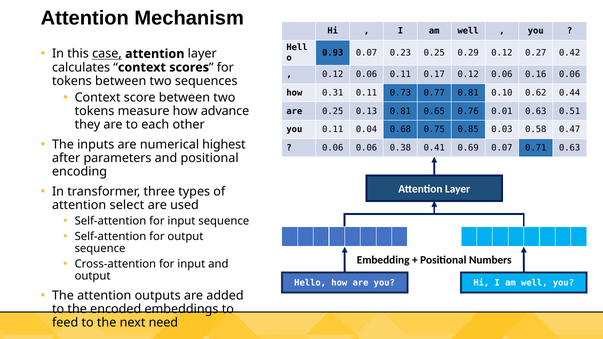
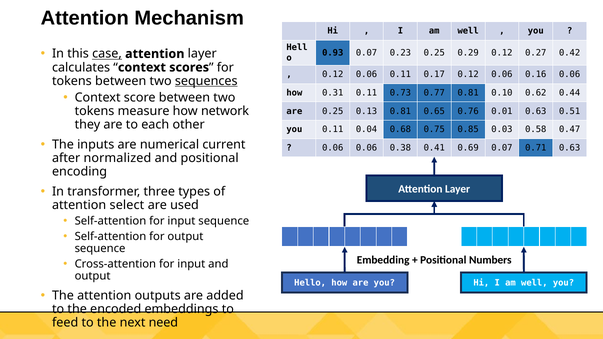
sequences underline: none -> present
advance: advance -> network
highest: highest -> current
parameters: parameters -> normalized
